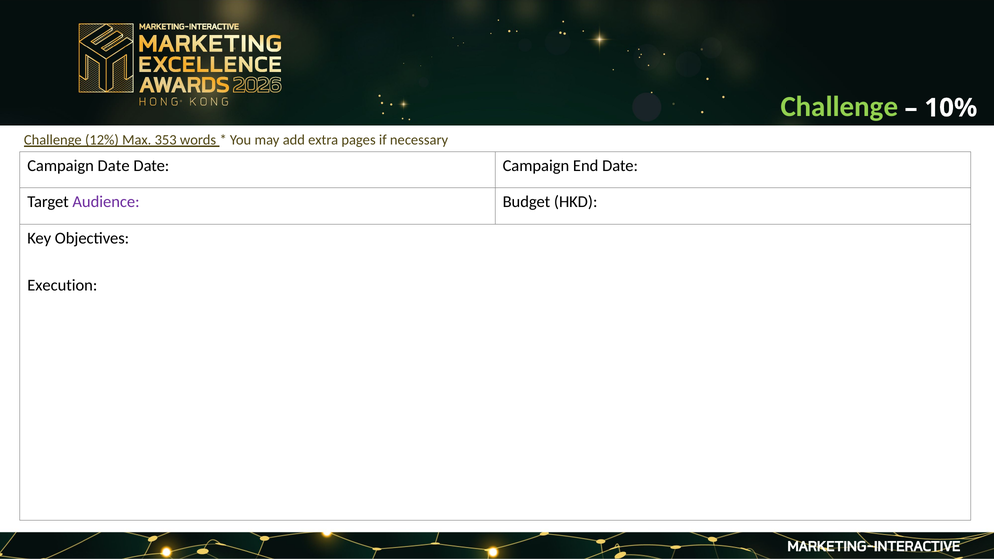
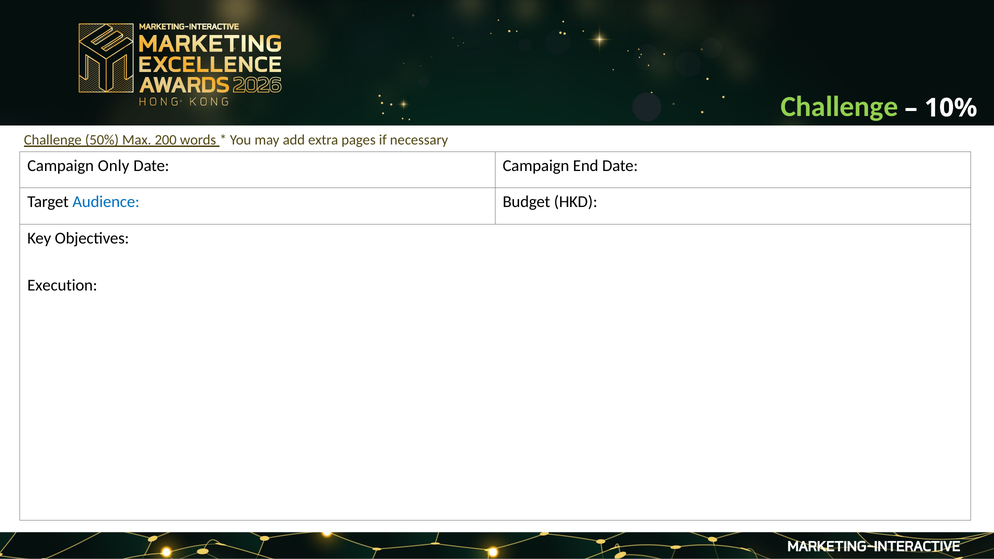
12%: 12% -> 50%
353: 353 -> 200
Campaign Date: Date -> Only
Audience colour: purple -> blue
